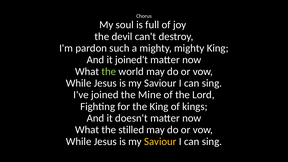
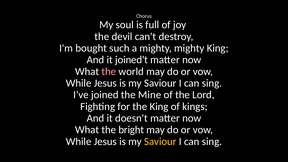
pardon: pardon -> bought
the at (109, 71) colour: light green -> pink
stilled: stilled -> bright
